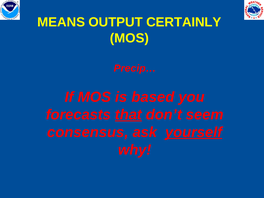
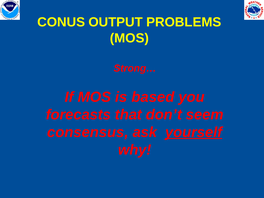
MEANS: MEANS -> CONUS
CERTAINLY: CERTAINLY -> PROBLEMS
Precip…: Precip… -> Strong…
that underline: present -> none
